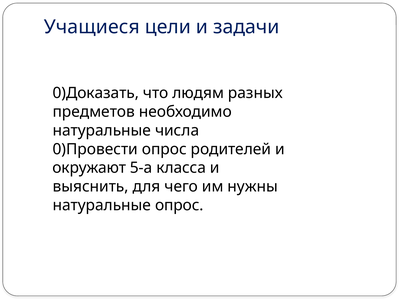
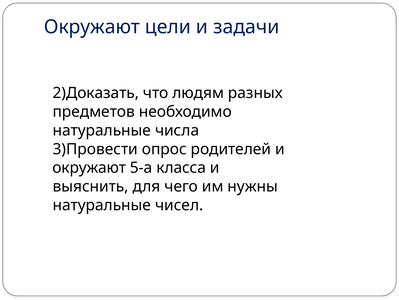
Учащиеся at (92, 27): Учащиеся -> Окружают
0)Доказать: 0)Доказать -> 2)Доказать
0)Провести: 0)Провести -> 3)Провести
натуральные опрос: опрос -> чисел
